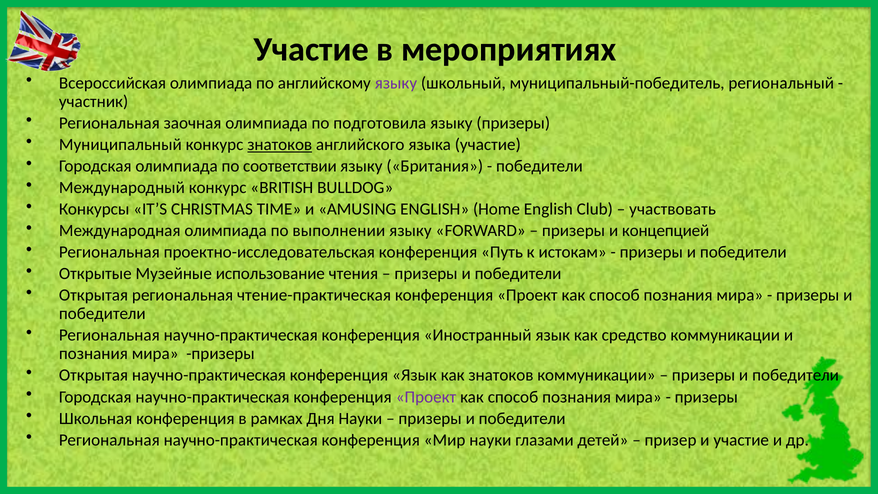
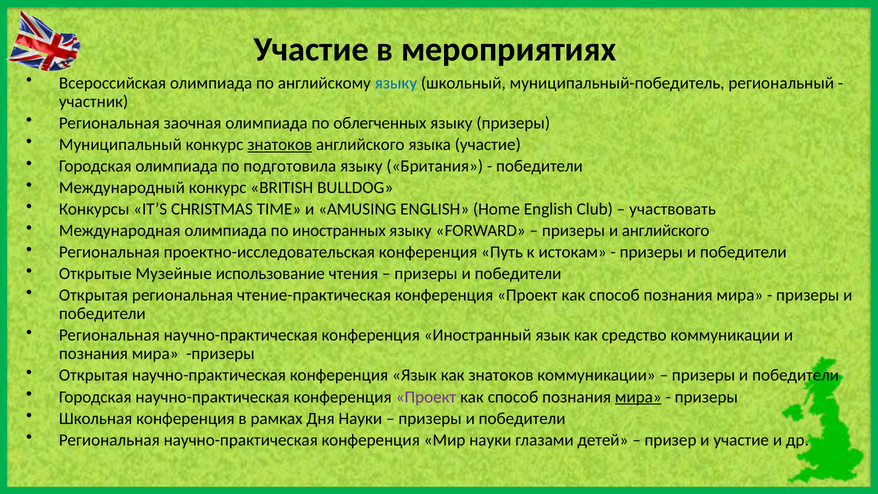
языку at (396, 83) colour: purple -> blue
подготовила: подготовила -> облегченных
соответствии: соответствии -> подготовила
выполнении: выполнении -> иностранных
и концепцией: концепцией -> английского
мира at (638, 397) underline: none -> present
